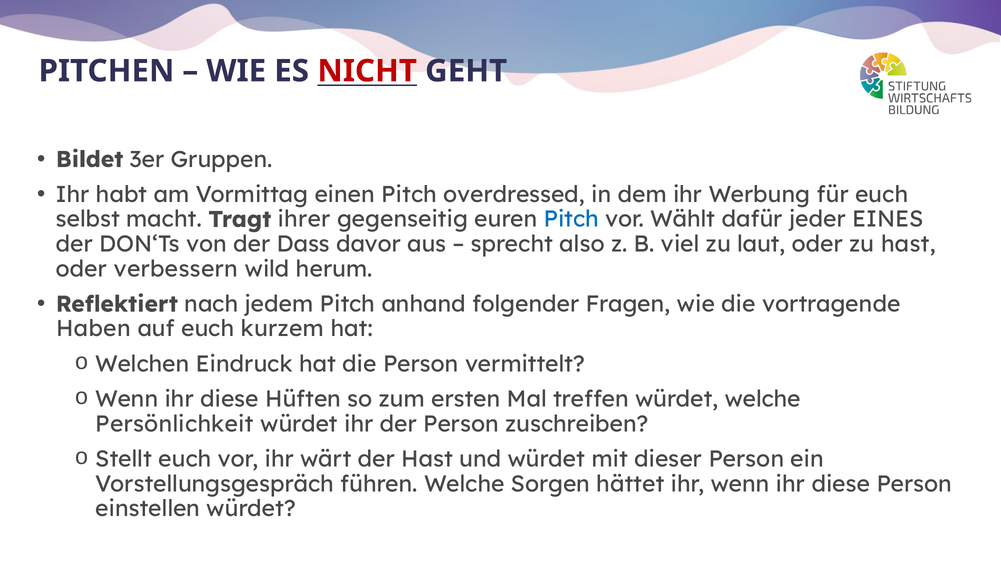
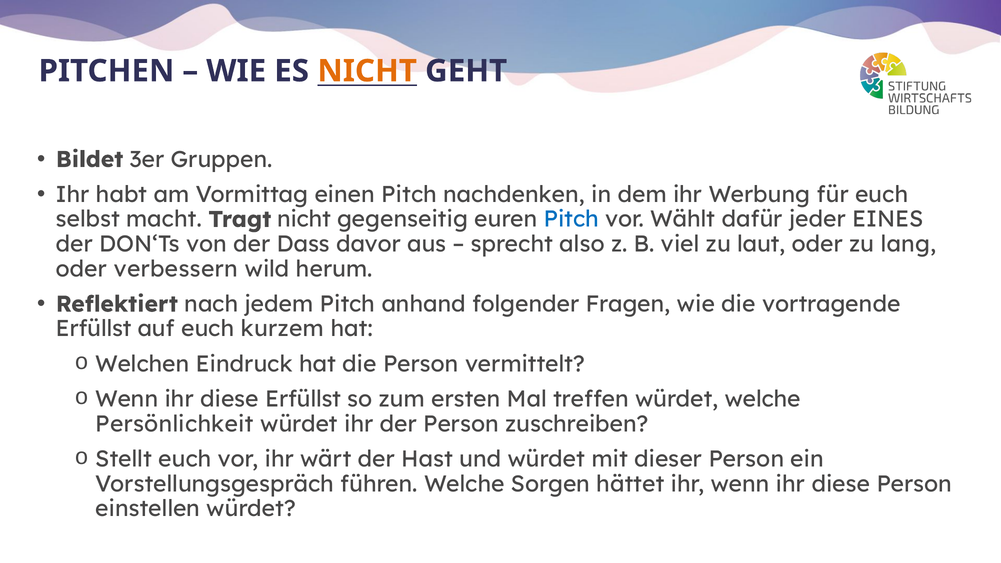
NICHT at (367, 71) colour: red -> orange
overdressed: overdressed -> nachdenken
Tragt ihrer: ihrer -> nicht
zu hast: hast -> lang
Haben at (93, 329): Haben -> Erfüllst
diese Hüften: Hüften -> Erfüllst
